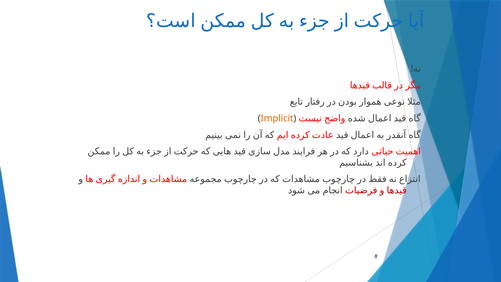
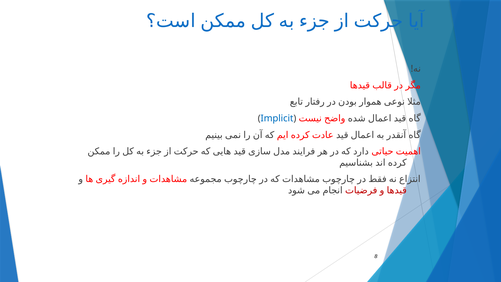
Implicit colour: orange -> blue
